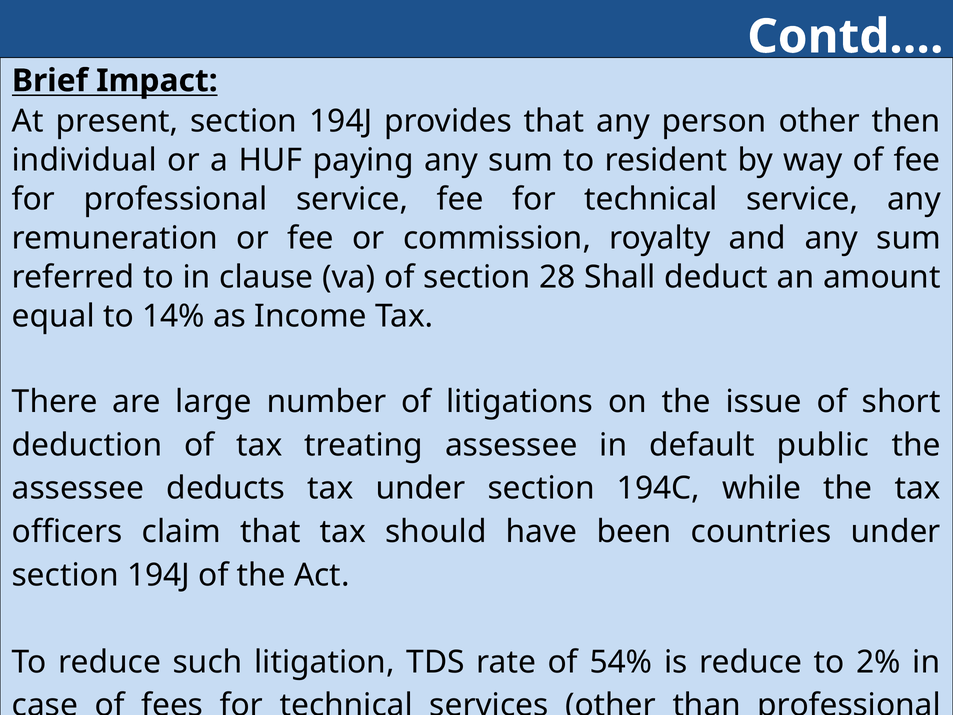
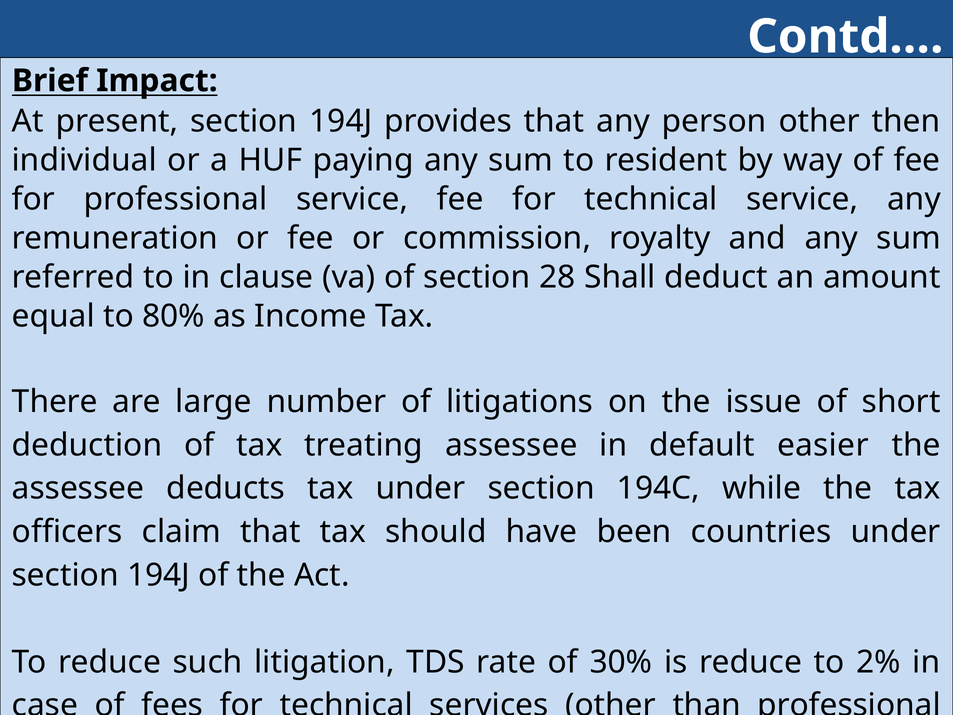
14%: 14% -> 80%
public: public -> easier
54%: 54% -> 30%
